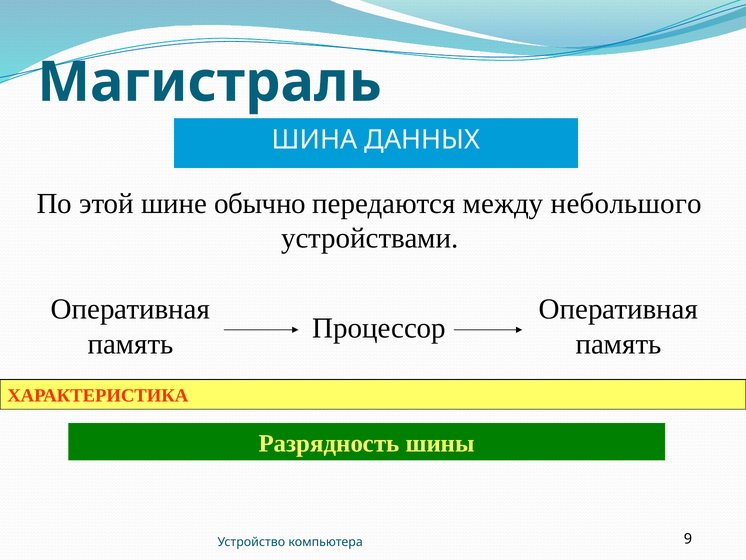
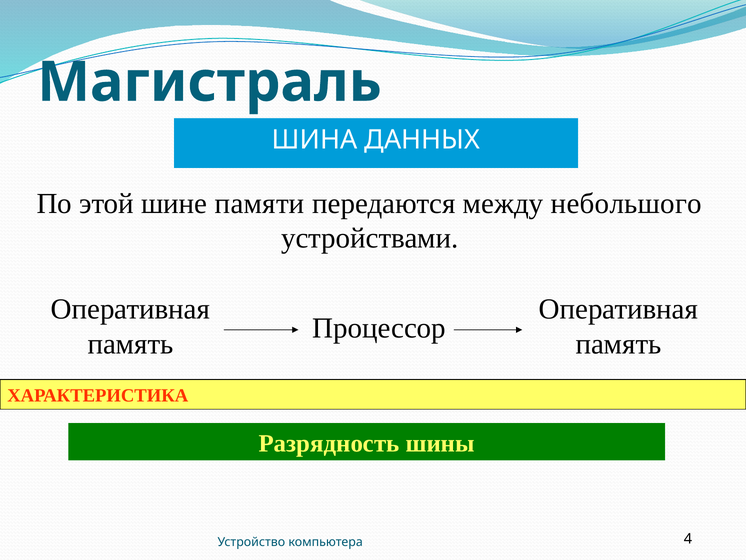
обычно: обычно -> памяти
9: 9 -> 4
